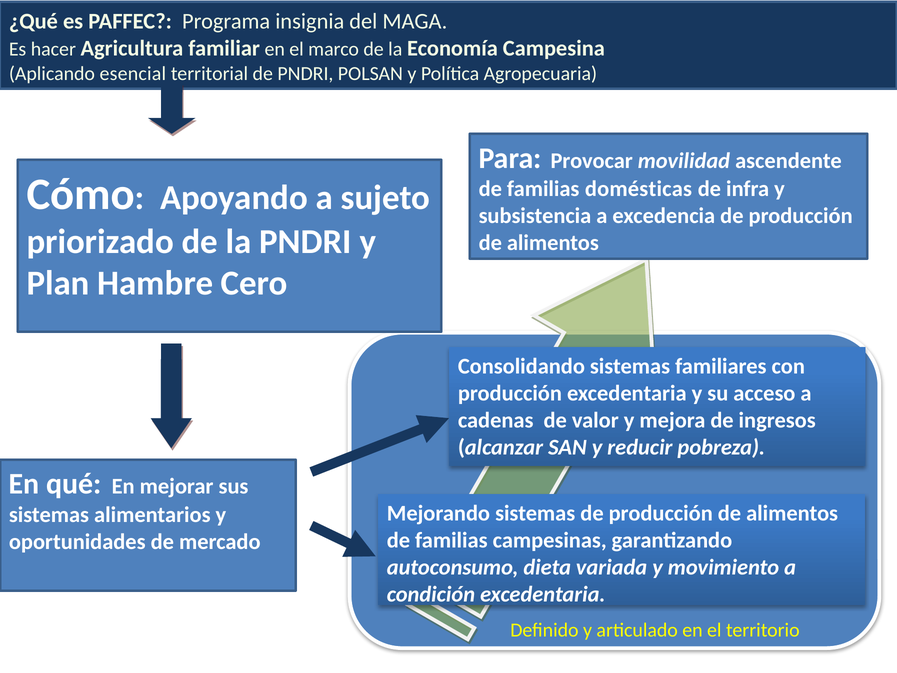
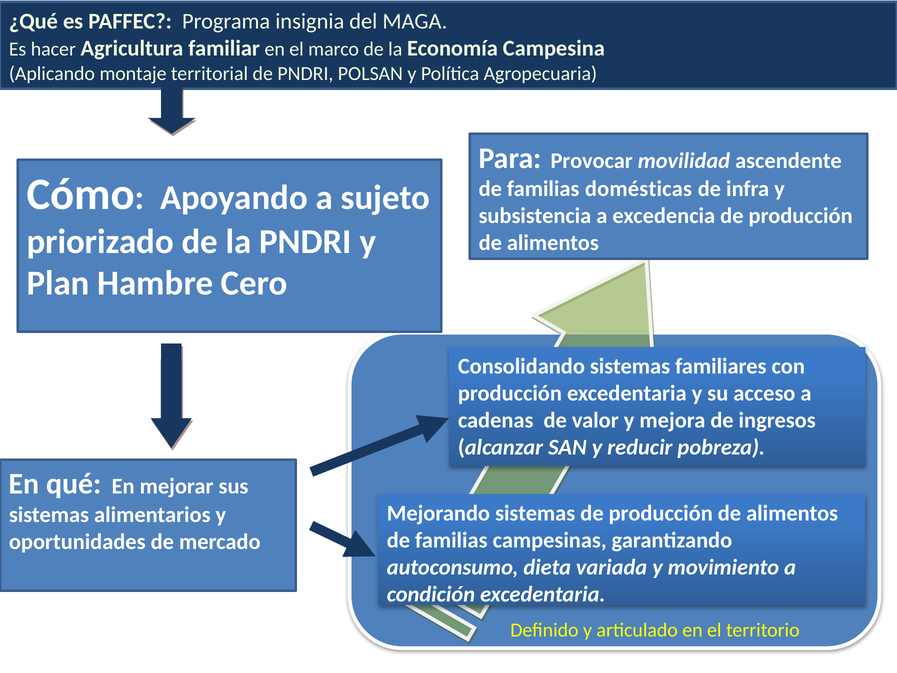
esencial: esencial -> montaje
